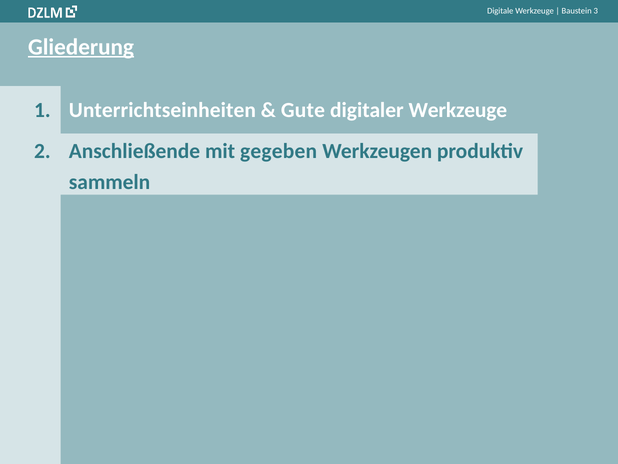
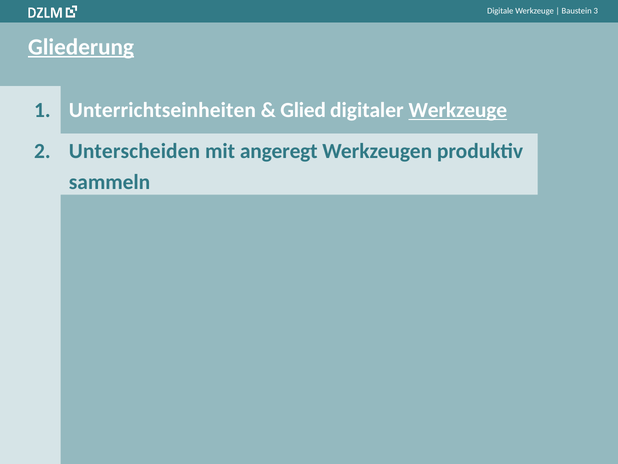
Gute: Gute -> Glied
Werkzeuge at (458, 110) underline: none -> present
Anschließende: Anschließende -> Unterscheiden
gegeben: gegeben -> angeregt
